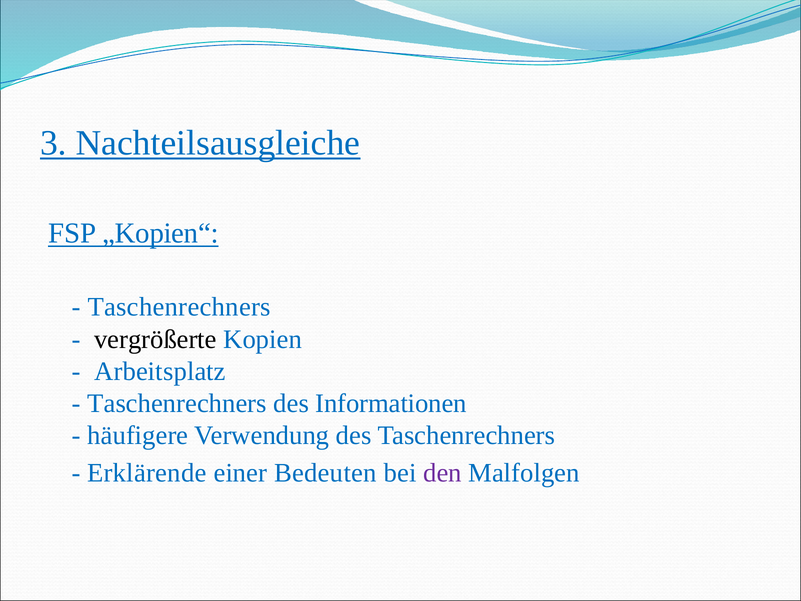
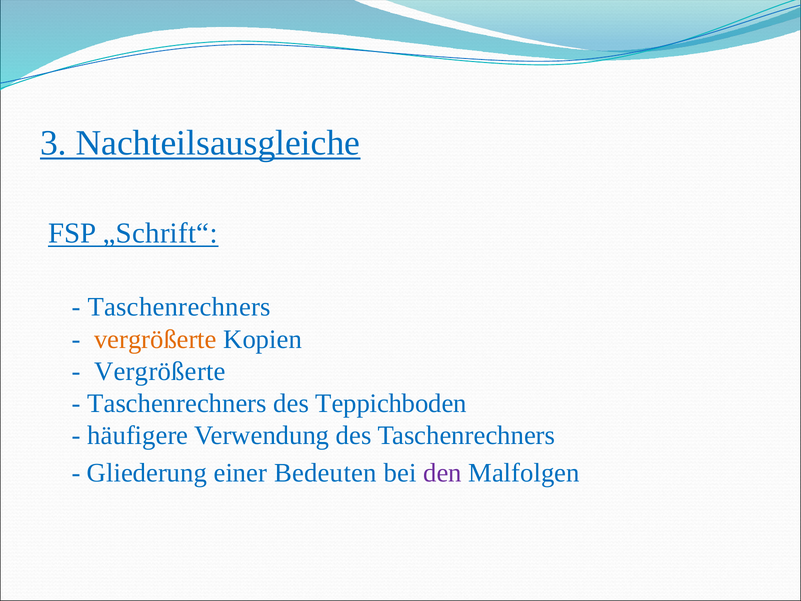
„Kopien“: „Kopien“ -> „Schrift“
vergrößerte at (155, 339) colour: black -> orange
Arbeitsplatz at (160, 371): Arbeitsplatz -> Vergrößerte
Informationen: Informationen -> Teppichboden
Erklärende: Erklärende -> Gliederung
